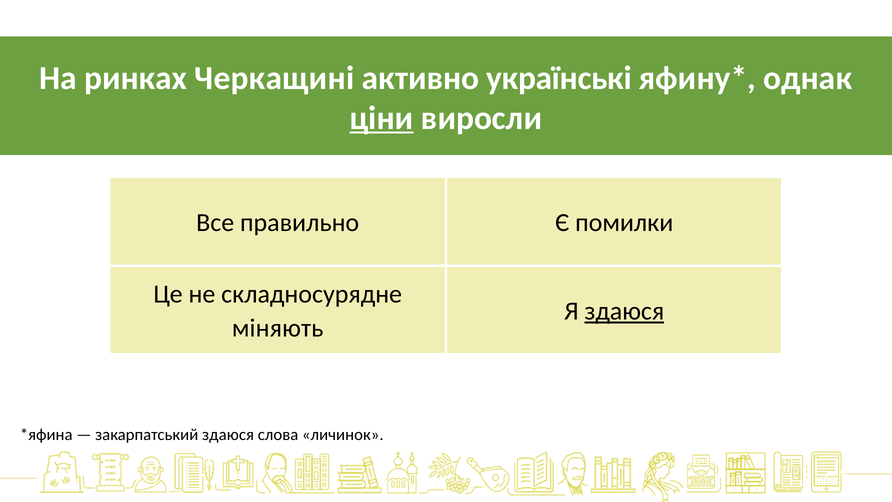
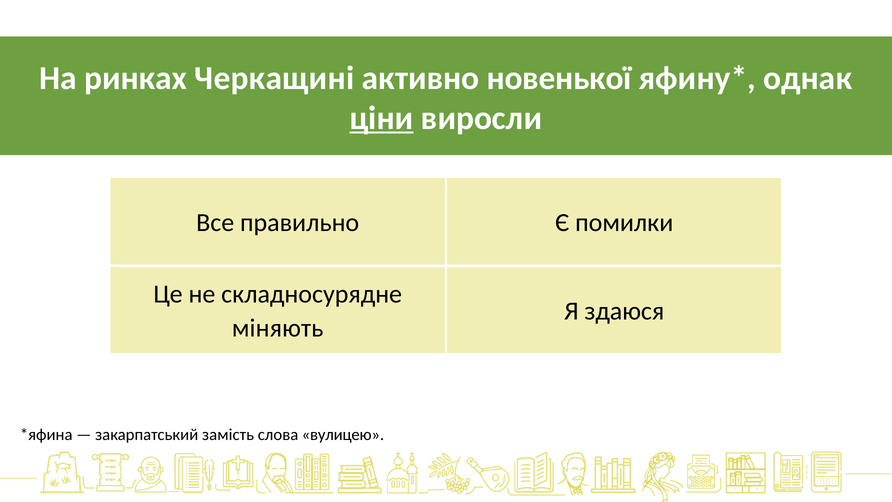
українські: українські -> новенької
здаюся at (624, 311) underline: present -> none
закарпатський здаюся: здаюся -> замість
личинок: личинок -> вулицею
